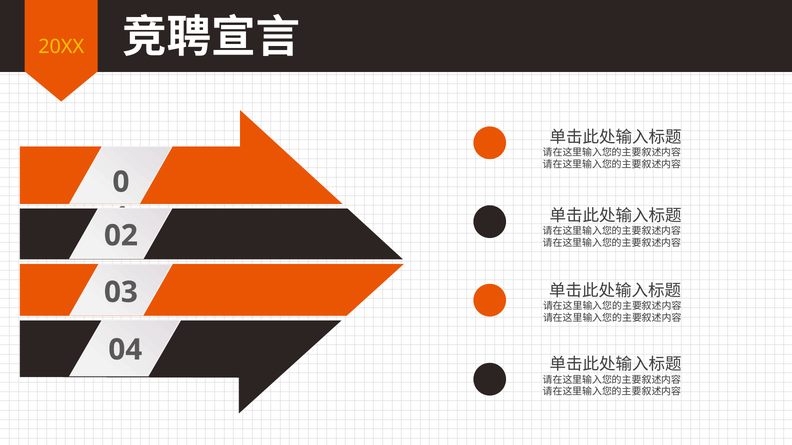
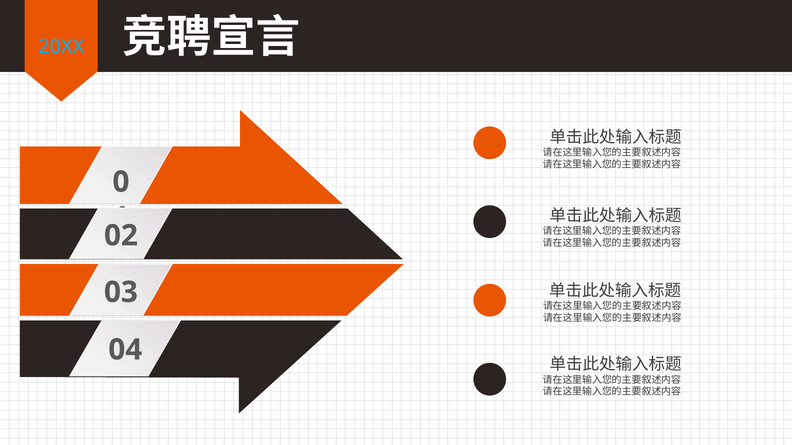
20XX colour: yellow -> light blue
